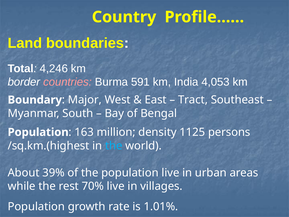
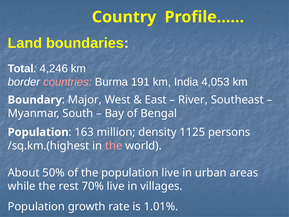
591: 591 -> 191
Tract: Tract -> River
the at (114, 146) colour: light blue -> pink
39%: 39% -> 50%
